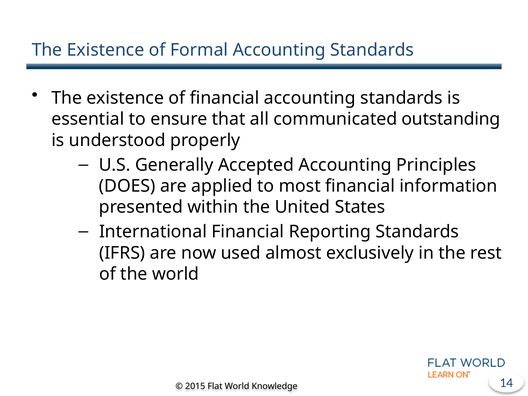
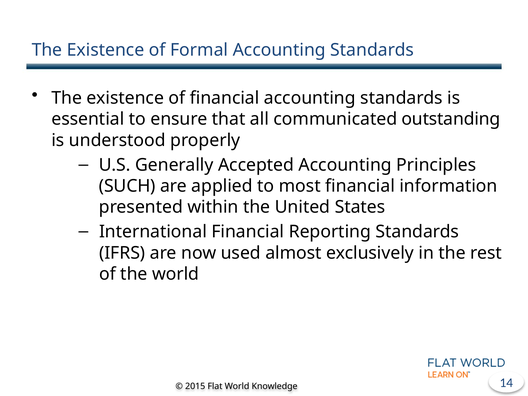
DOES: DOES -> SUCH
